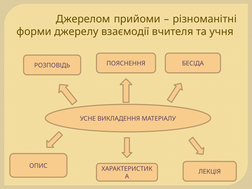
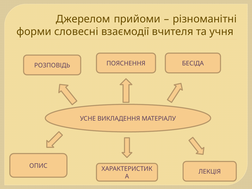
джерелу: джерелу -> словесні
